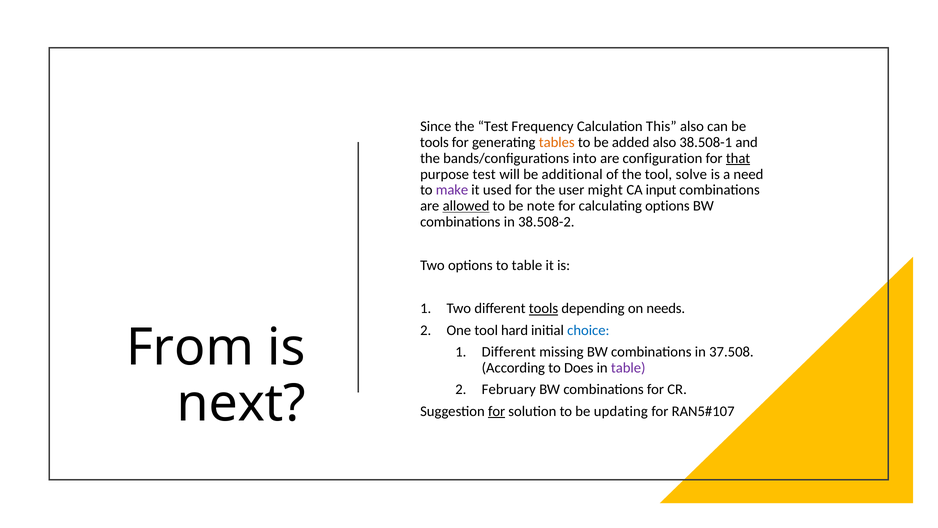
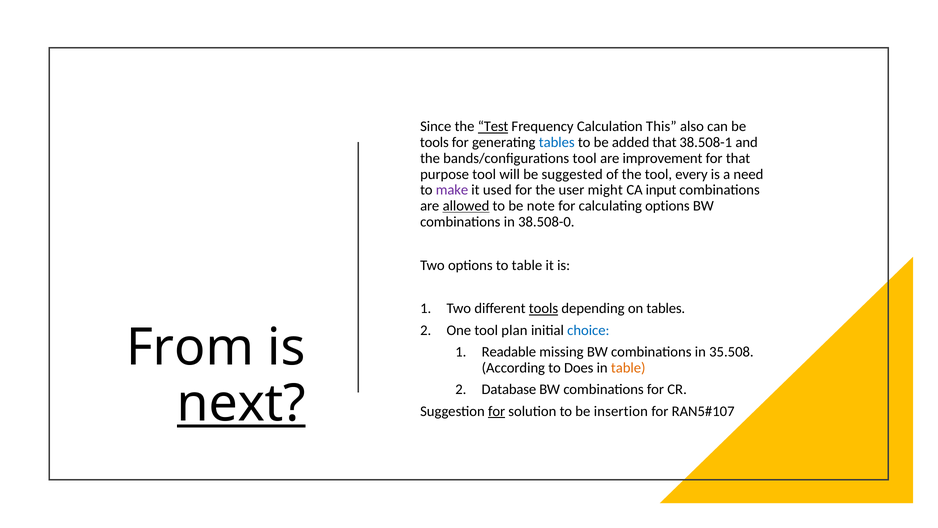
Test at (493, 127) underline: none -> present
tables at (557, 142) colour: orange -> blue
added also: also -> that
bands/configurations into: into -> tool
configuration: configuration -> improvement
that at (738, 158) underline: present -> none
purpose test: test -> tool
additional: additional -> suggested
solve: solve -> every
38.508-2: 38.508-2 -> 38.508-0
on needs: needs -> tables
hard: hard -> plan
Different at (509, 352): Different -> Readable
37.508: 37.508 -> 35.508
table at (628, 368) colour: purple -> orange
February: February -> Database
next underline: none -> present
updating: updating -> insertion
